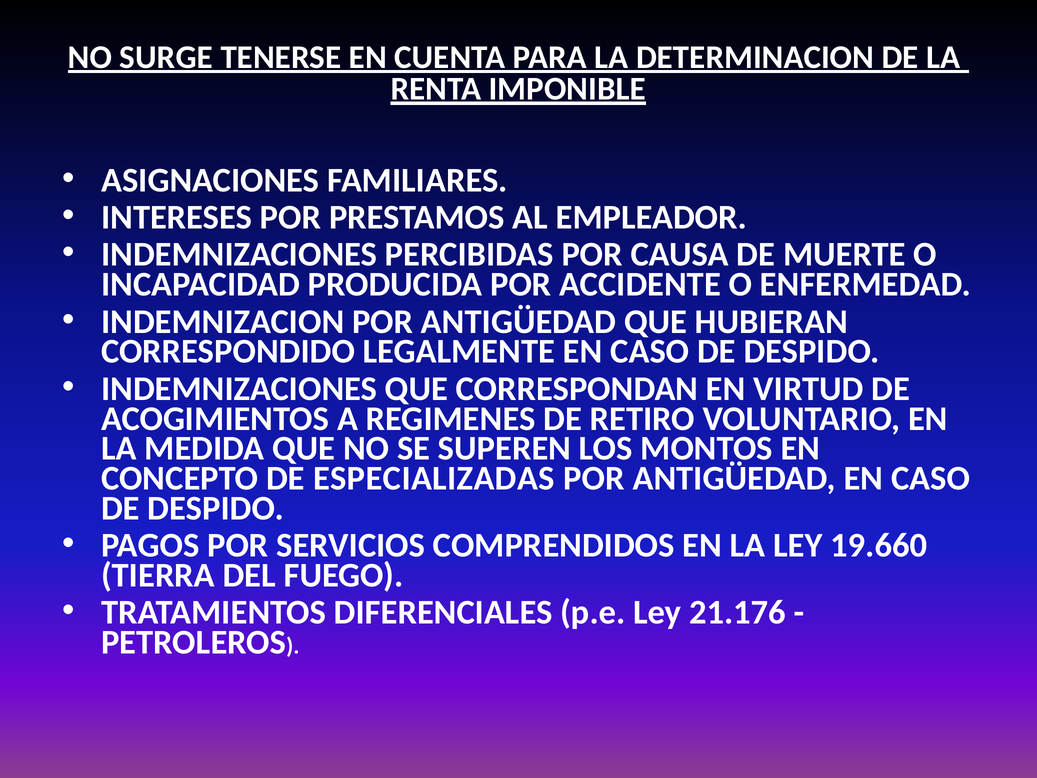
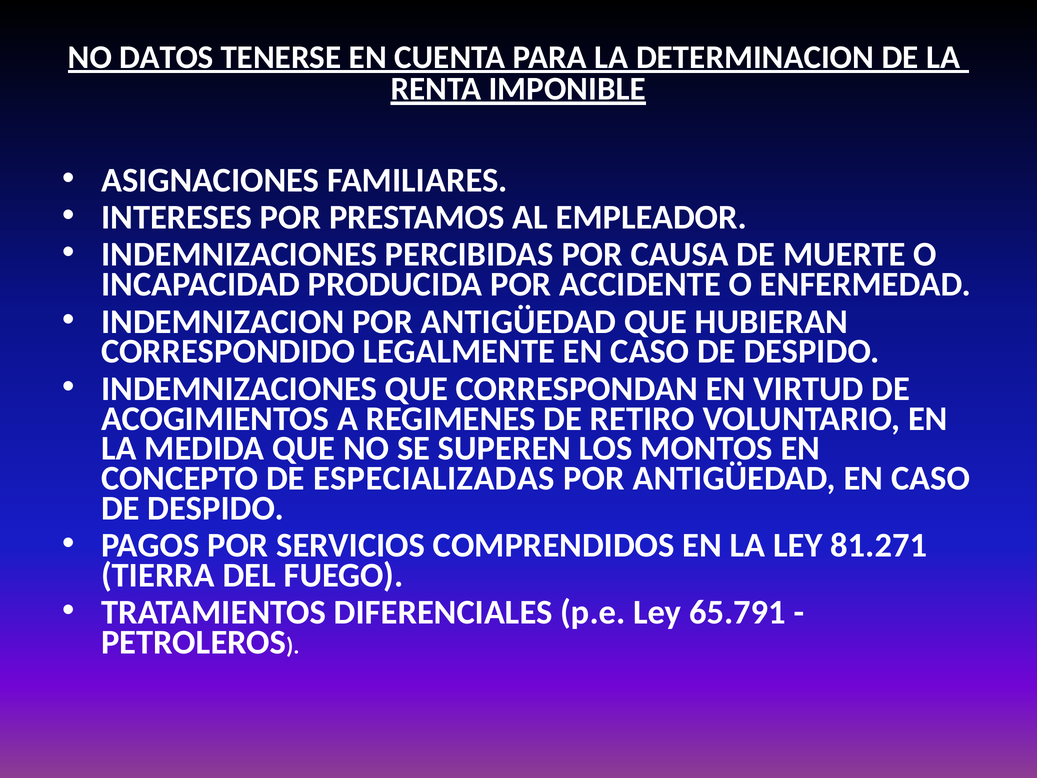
SURGE: SURGE -> DATOS
19.660: 19.660 -> 81.271
21.176: 21.176 -> 65.791
